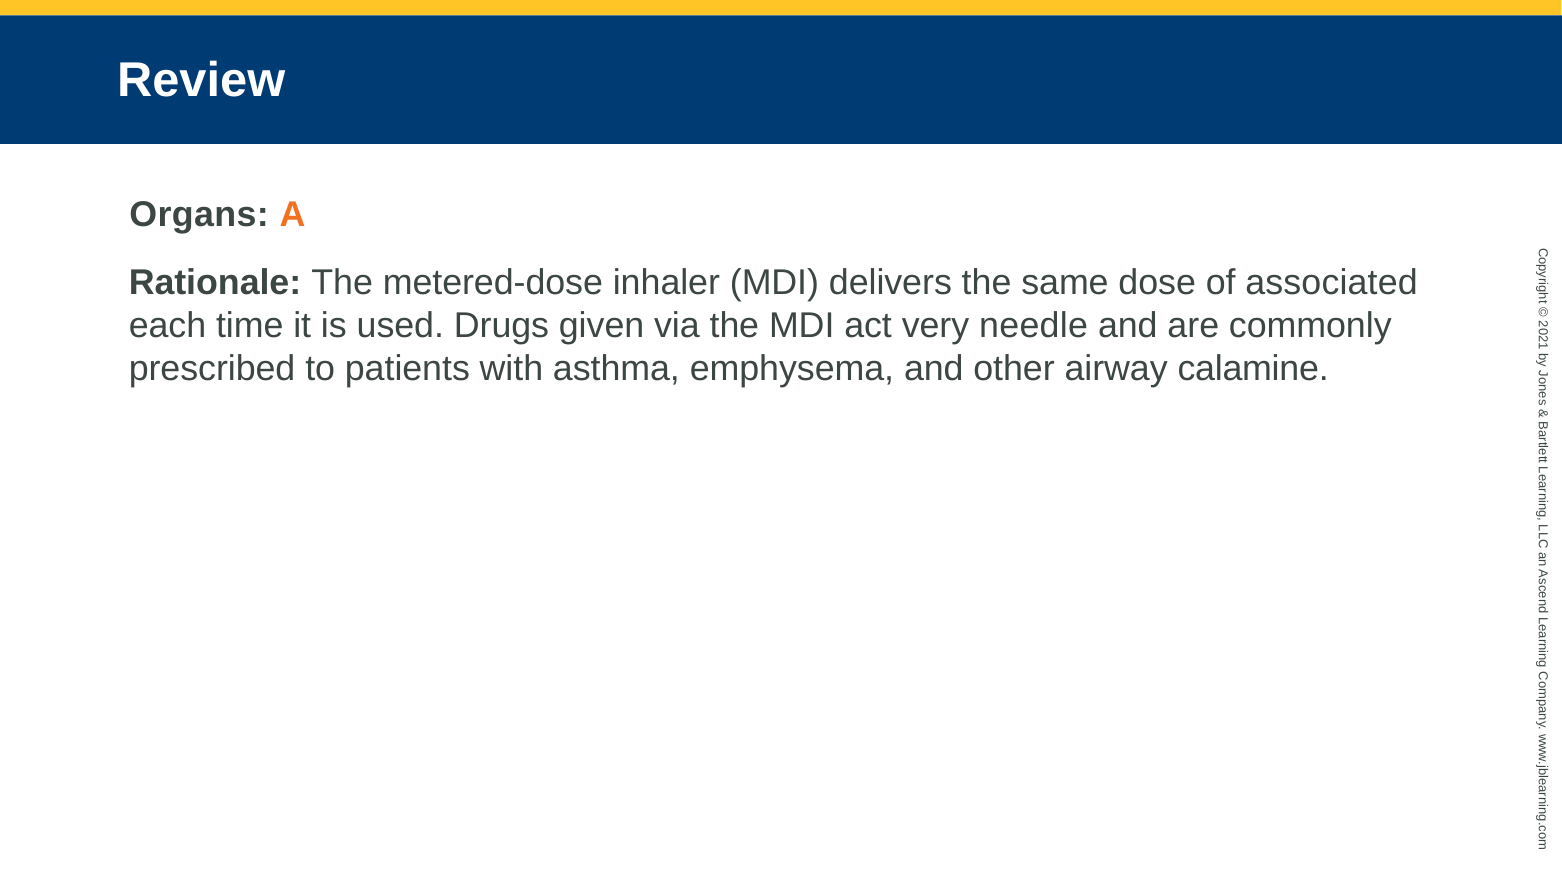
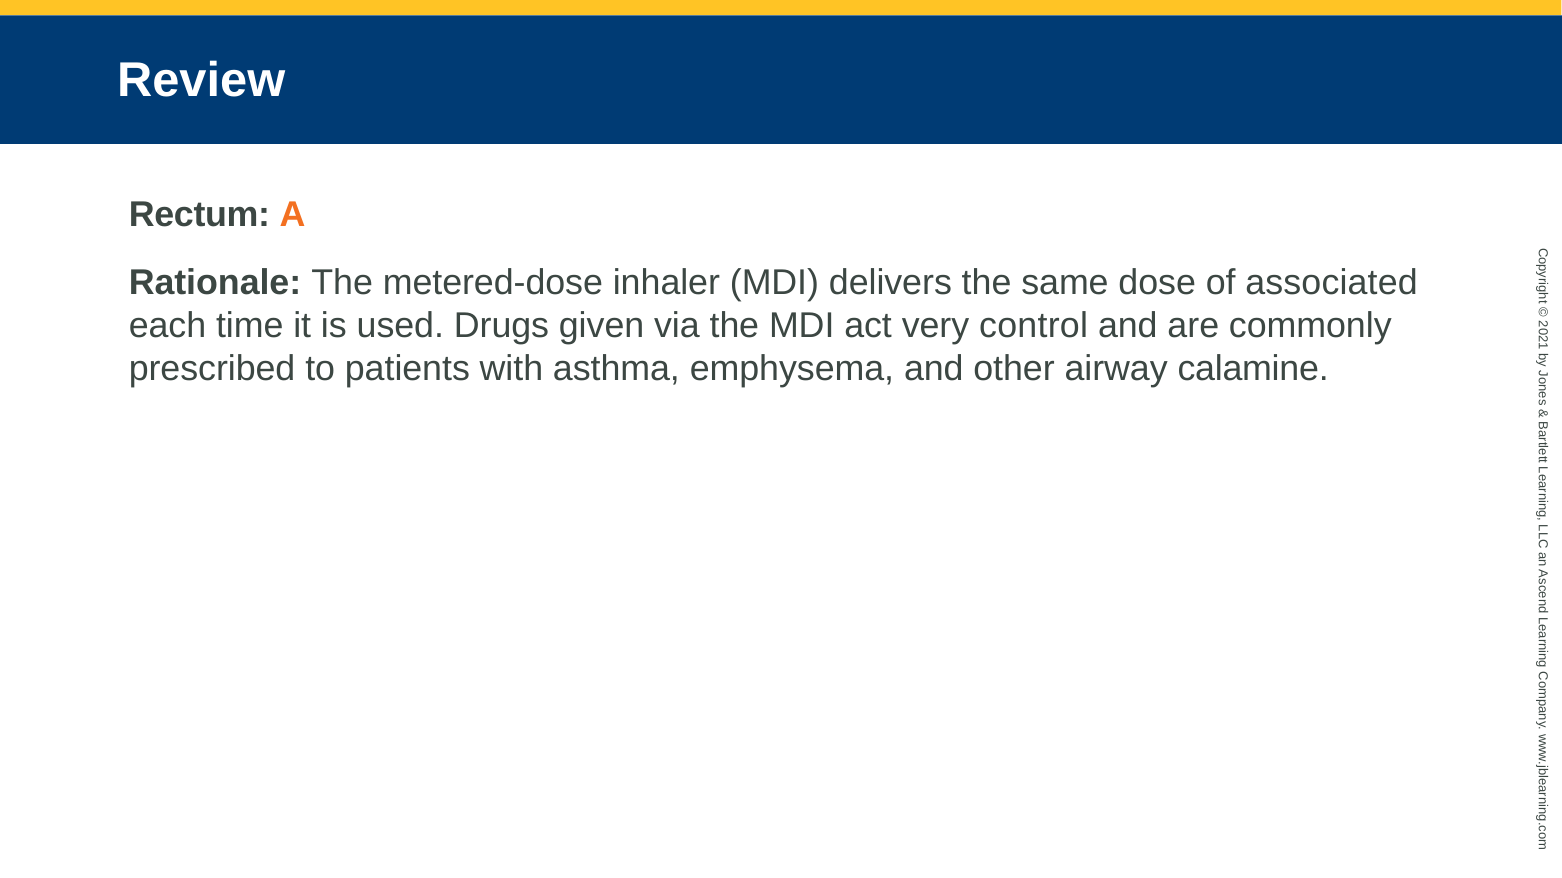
Organs: Organs -> Rectum
needle: needle -> control
